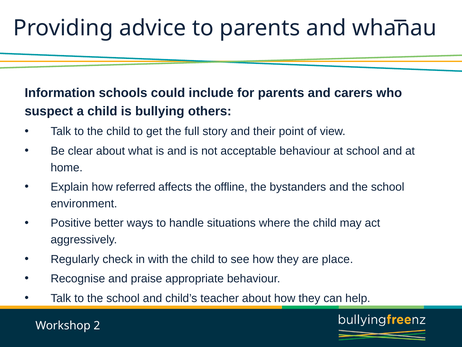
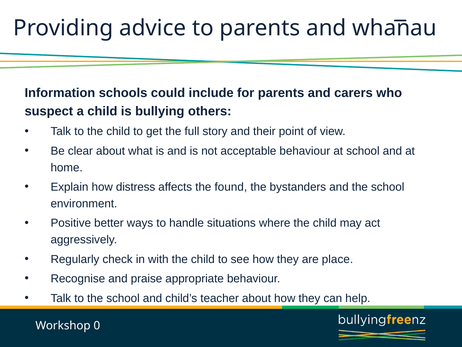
referred: referred -> distress
offline: offline -> found
2: 2 -> 0
